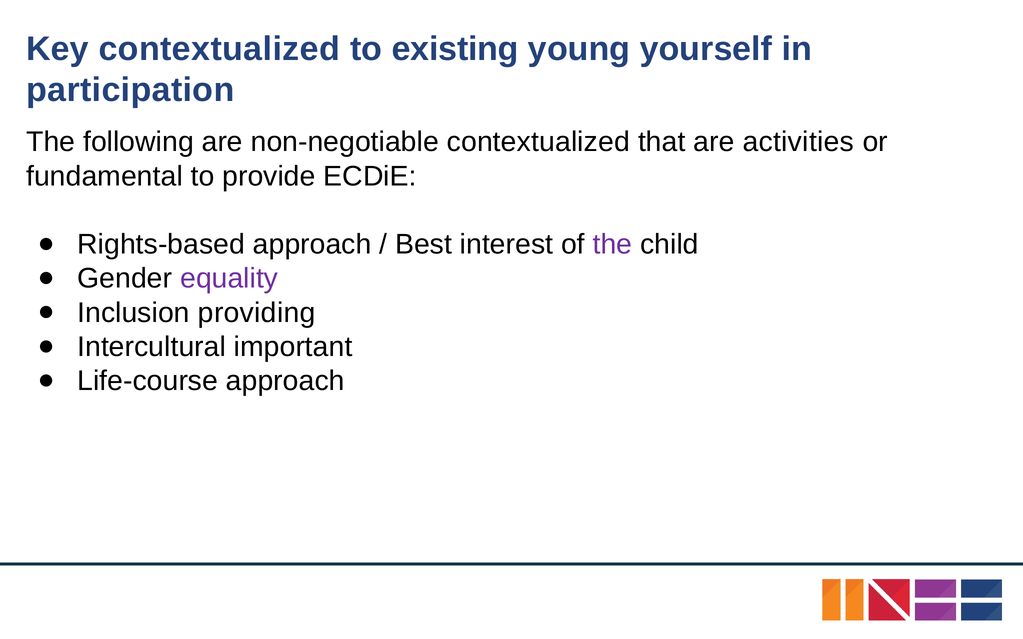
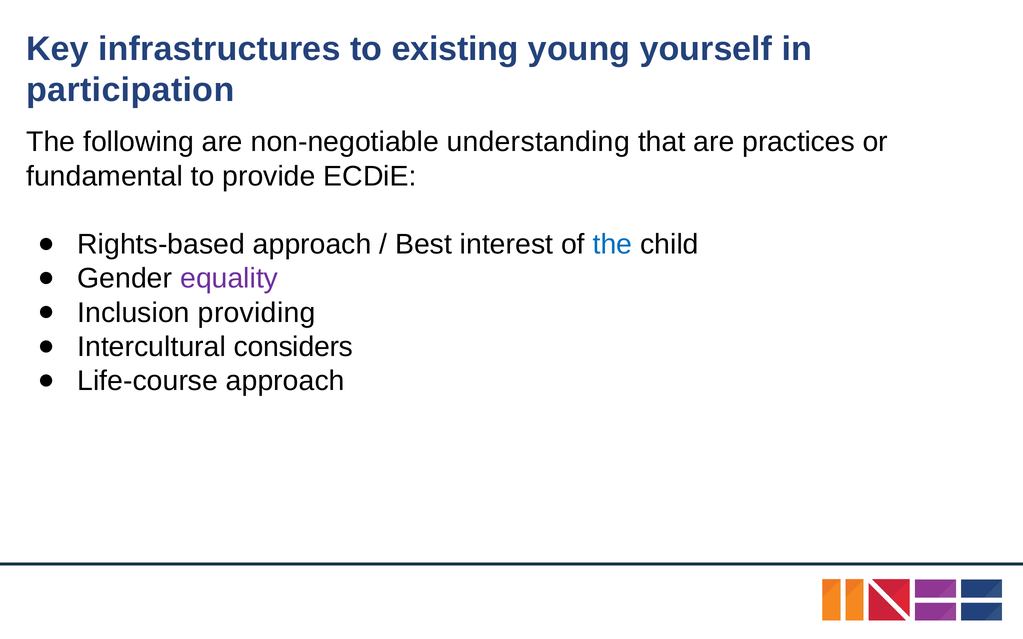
Key contextualized: contextualized -> infrastructures
non-negotiable contextualized: contextualized -> understanding
activities: activities -> practices
the at (612, 245) colour: purple -> blue
important: important -> considers
